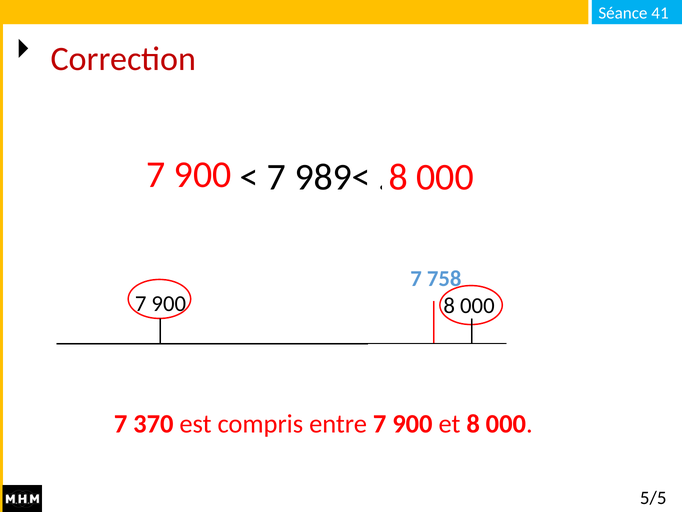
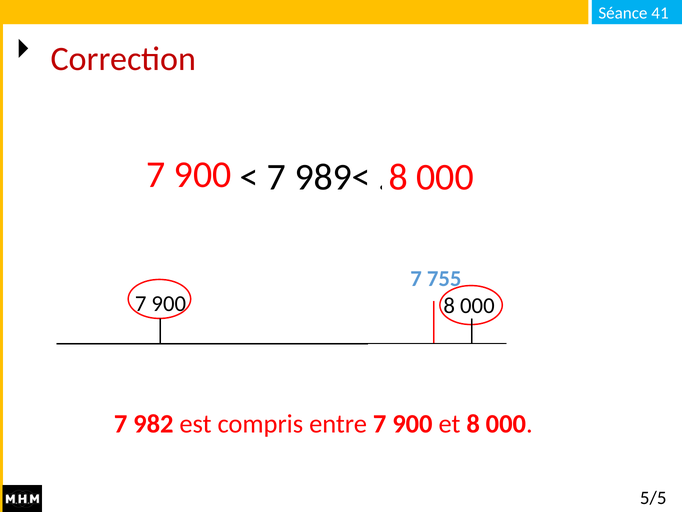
758: 758 -> 755
370: 370 -> 982
